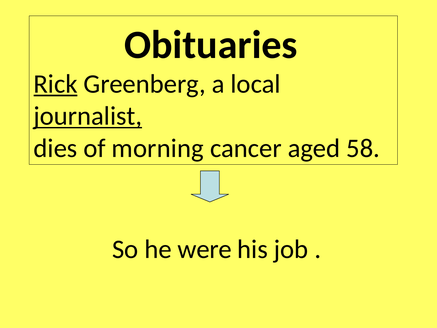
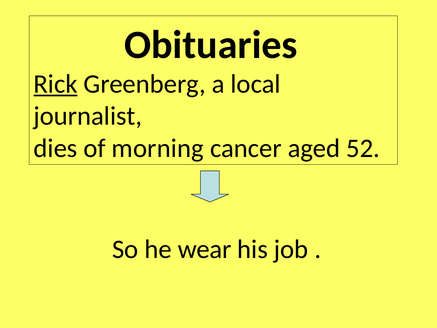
journalist underline: present -> none
58: 58 -> 52
were: were -> wear
